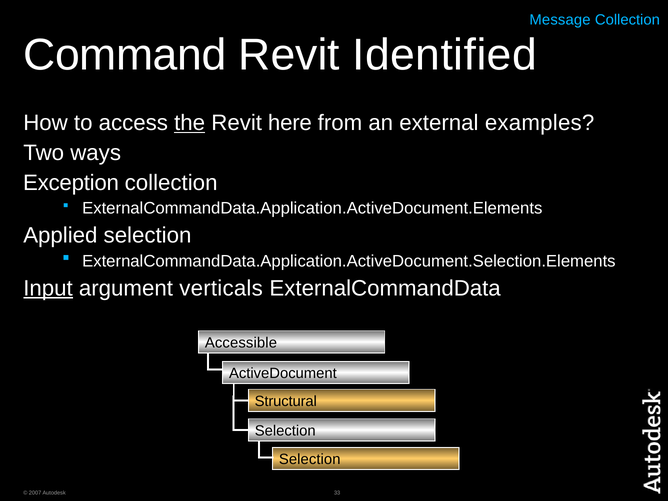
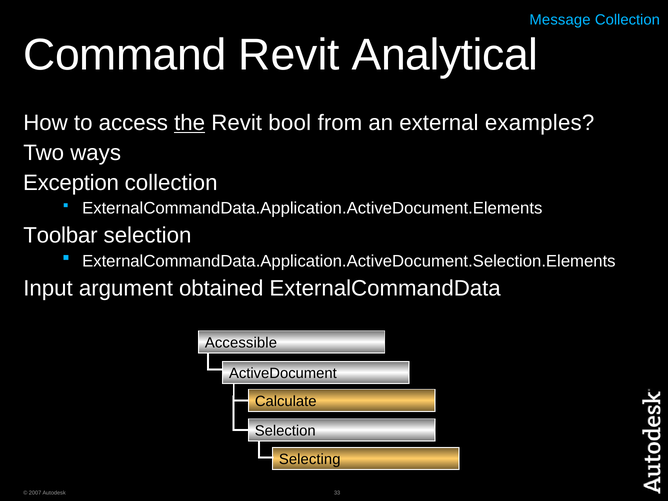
Identified: Identified -> Analytical
here: here -> bool
Applied: Applied -> Toolbar
Input underline: present -> none
verticals: verticals -> obtained
Structural: Structural -> Calculate
Selection at (310, 460): Selection -> Selecting
